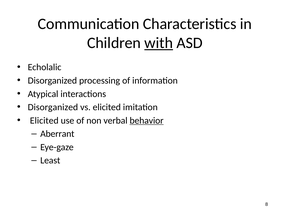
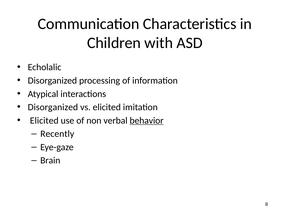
with underline: present -> none
Aberrant: Aberrant -> Recently
Least: Least -> Brain
